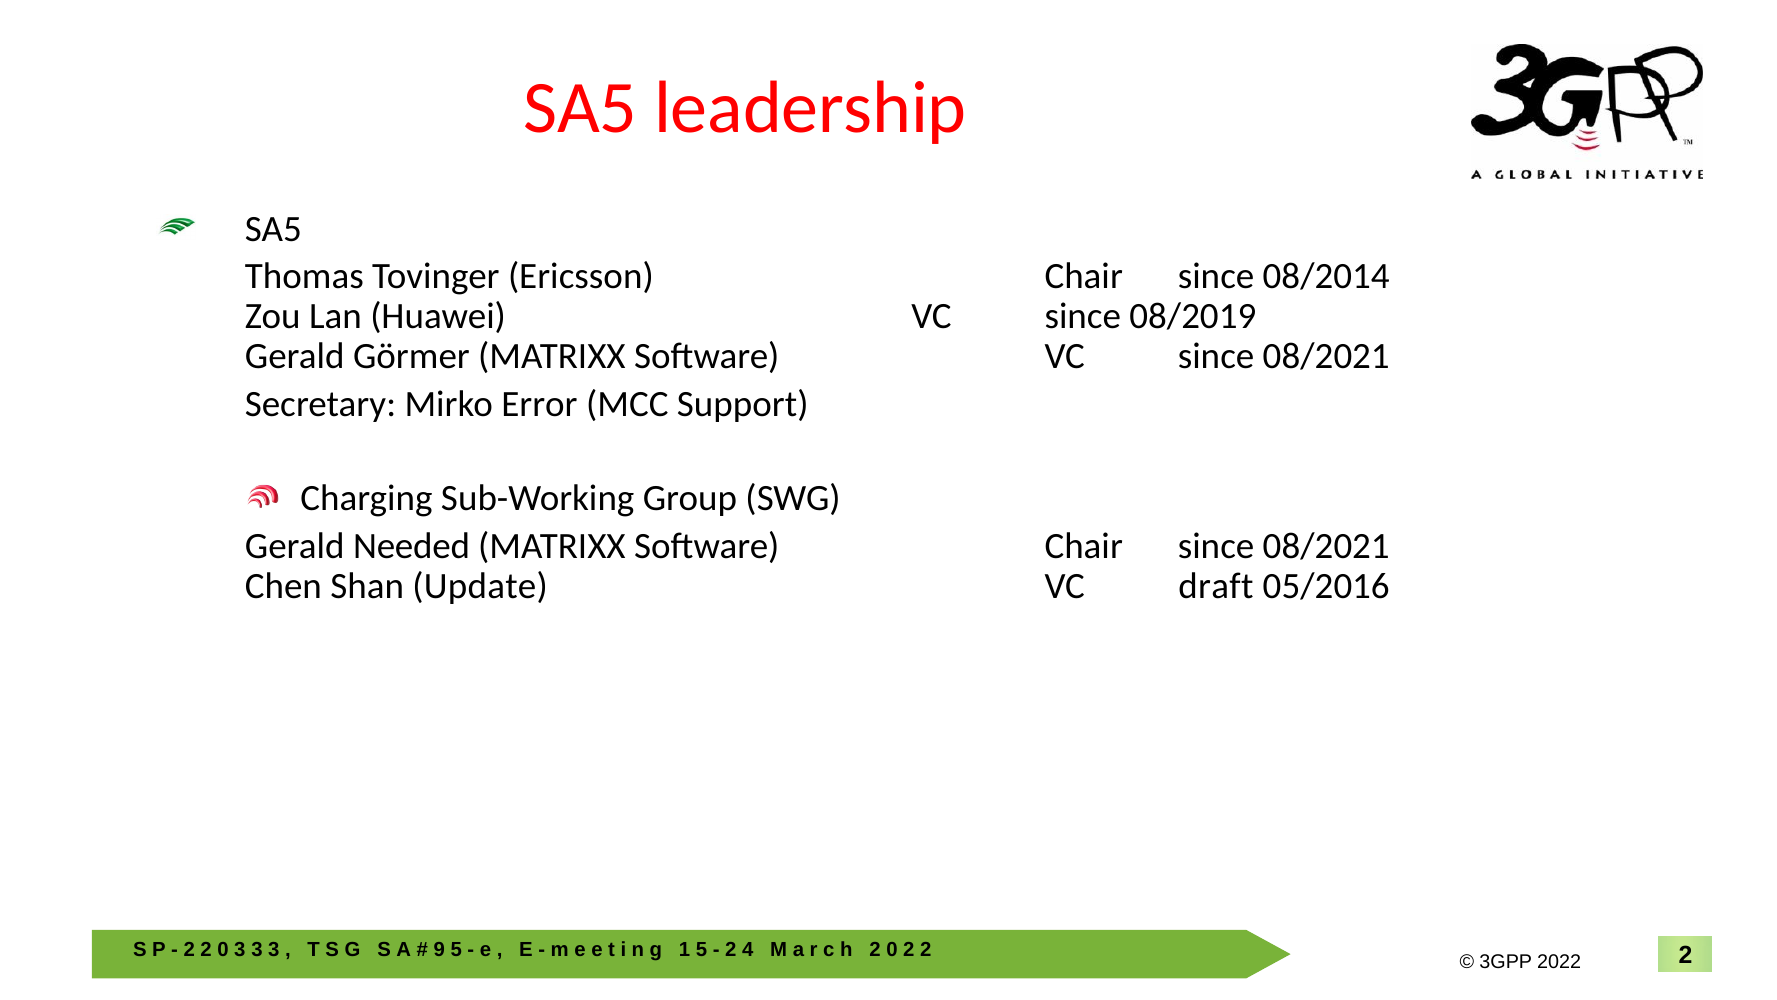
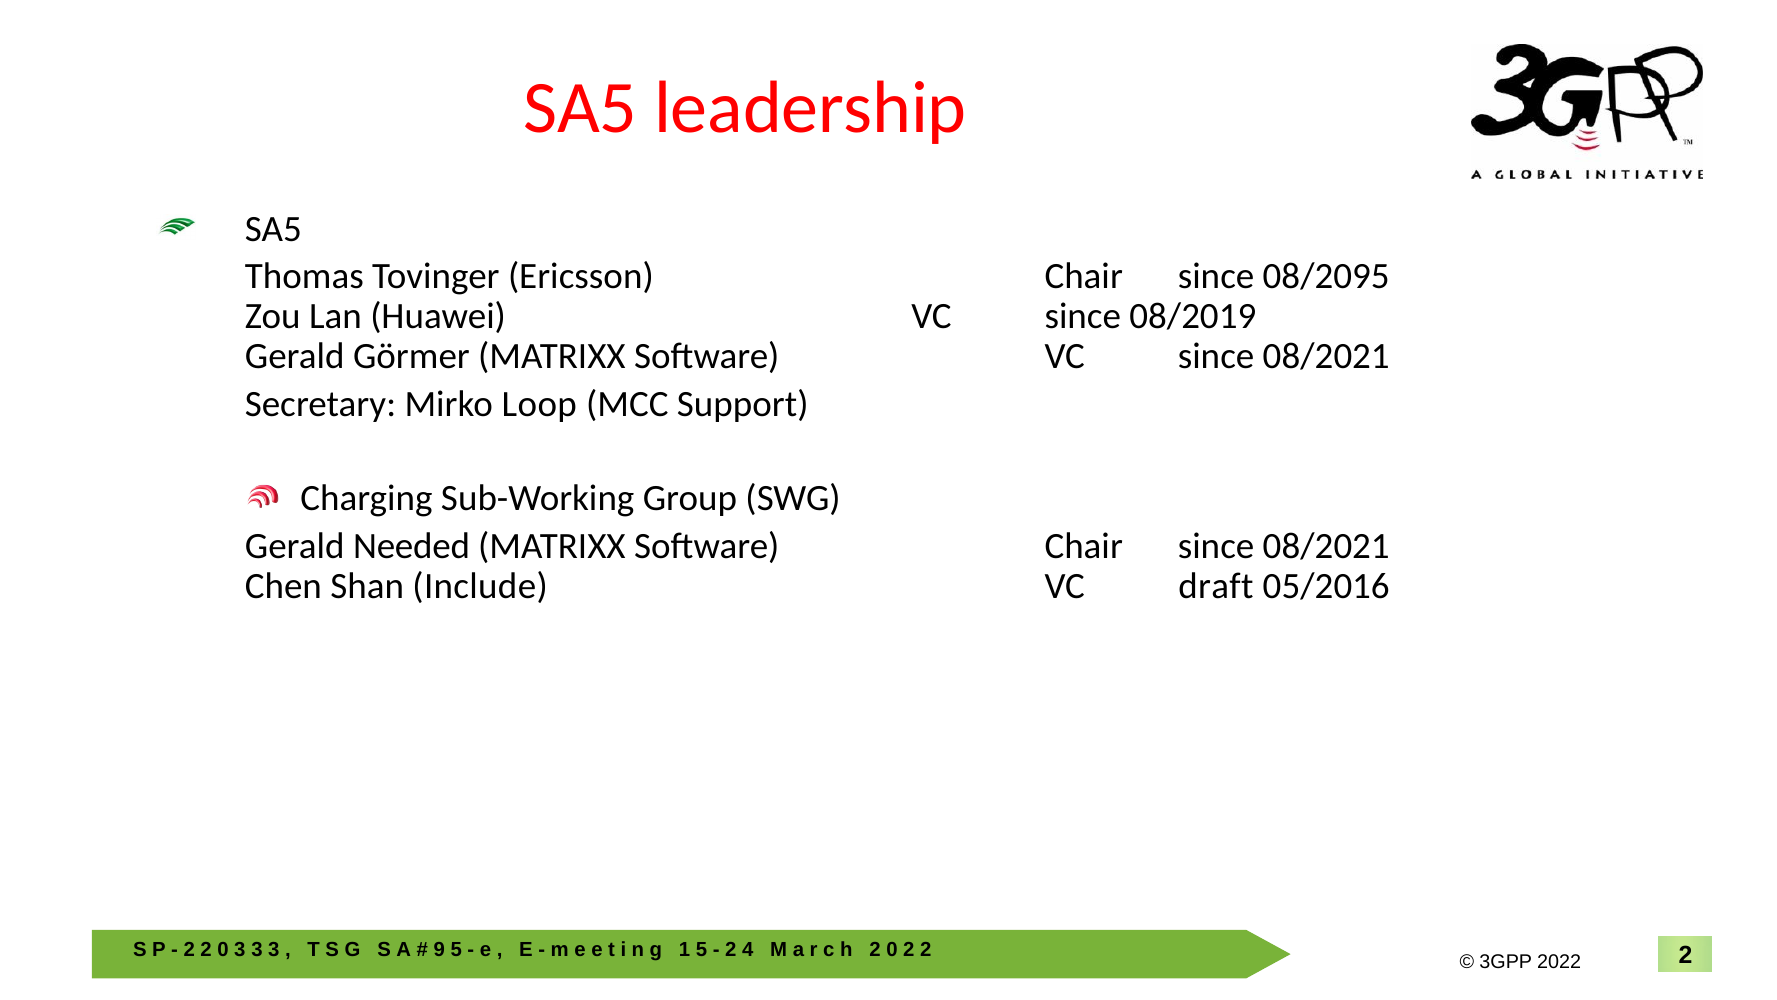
08/2014: 08/2014 -> 08/2095
Error: Error -> Loop
Update: Update -> Include
